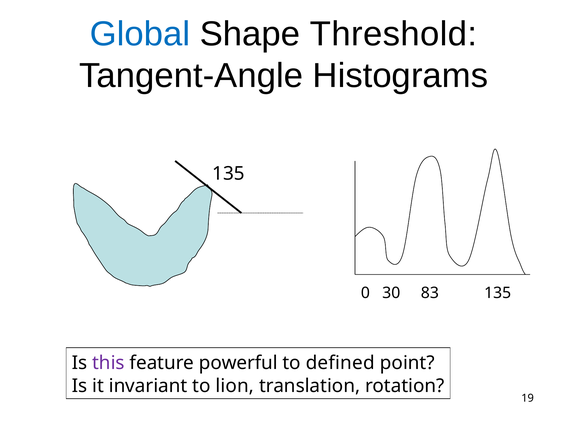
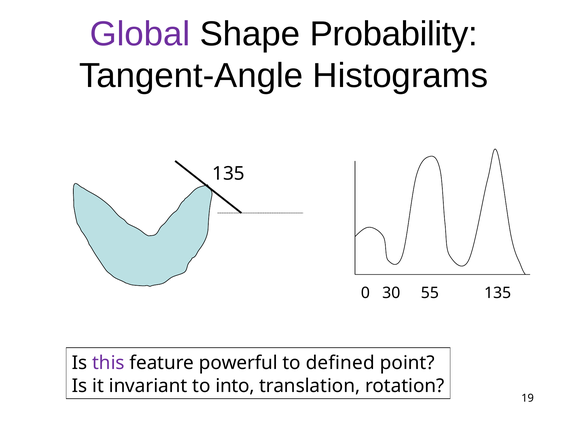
Global colour: blue -> purple
Threshold: Threshold -> Probability
83: 83 -> 55
lion: lion -> into
